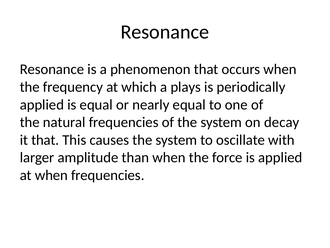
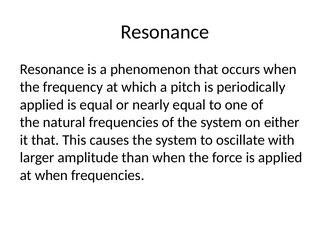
plays: plays -> pitch
decay: decay -> either
